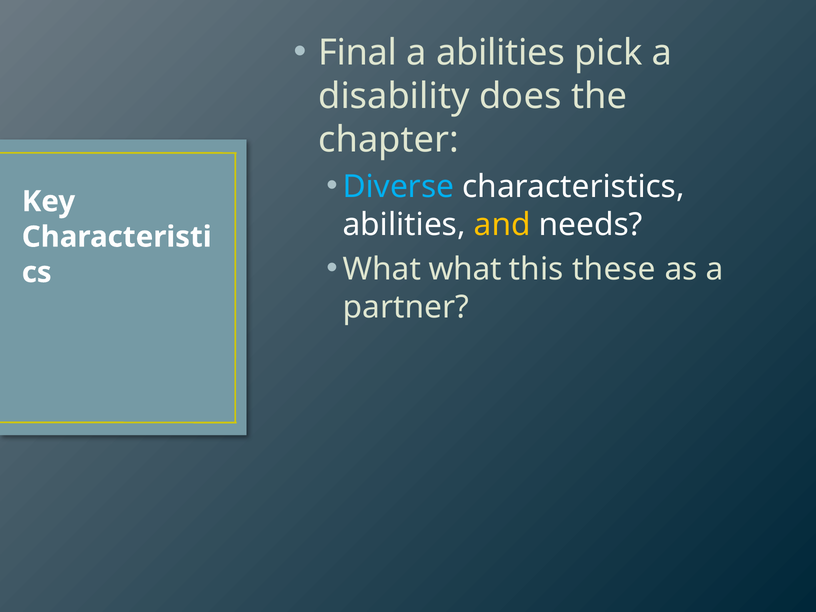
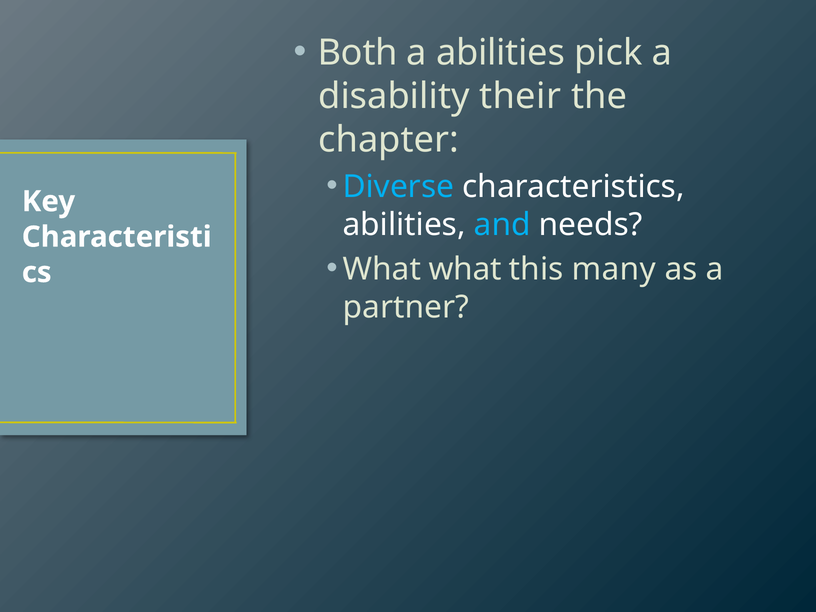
Final: Final -> Both
does: does -> their
and colour: yellow -> light blue
these: these -> many
